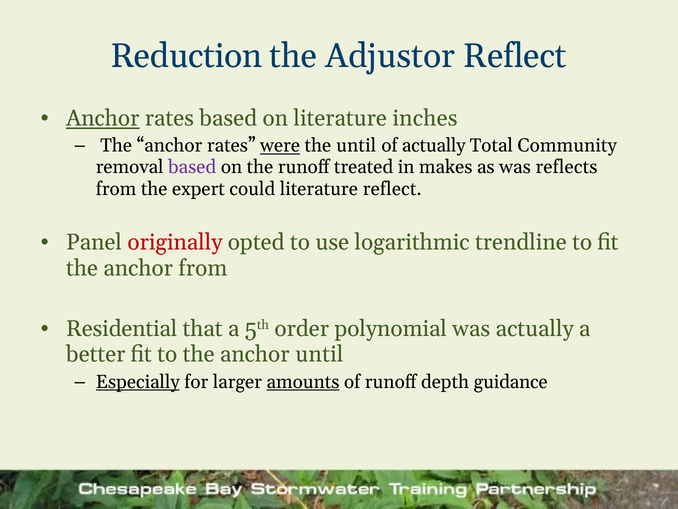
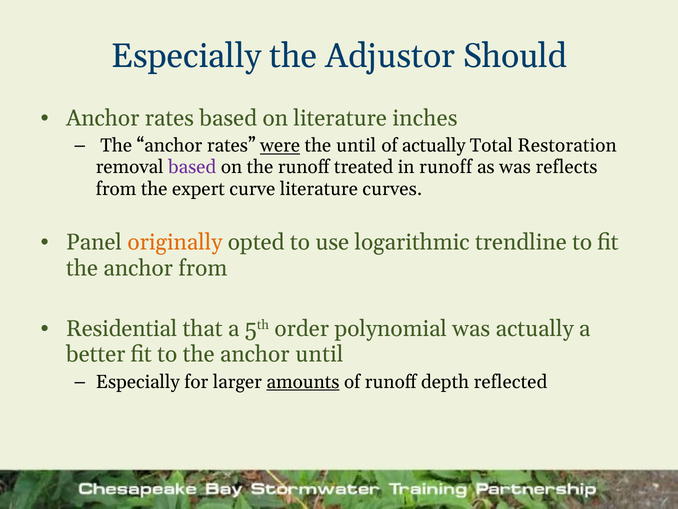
Reduction at (186, 56): Reduction -> Especially
Adjustor Reflect: Reflect -> Should
Anchor at (103, 118) underline: present -> none
Community: Community -> Restoration
in makes: makes -> runoff
could: could -> curve
literature reflect: reflect -> curves
originally colour: red -> orange
Especially at (138, 381) underline: present -> none
guidance: guidance -> reflected
